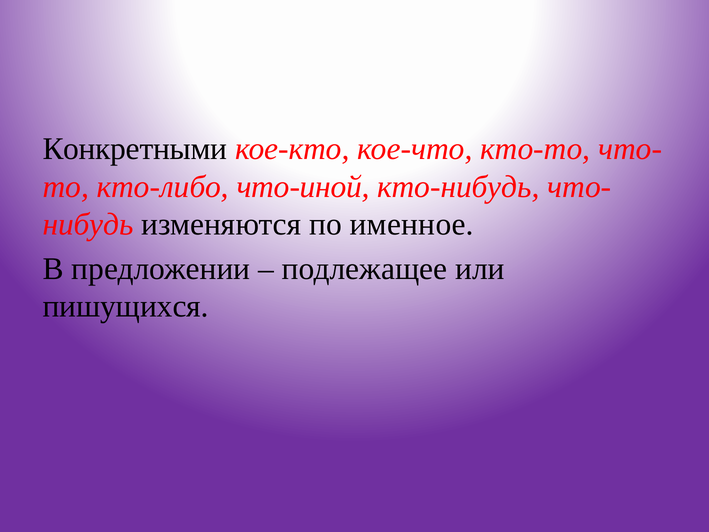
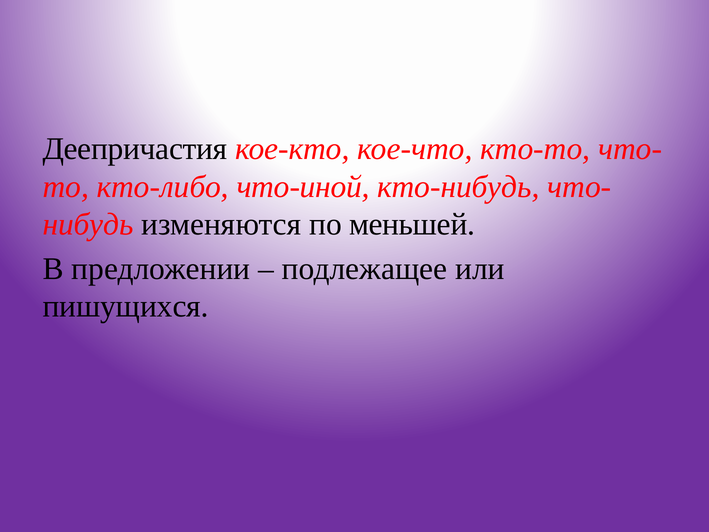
Конкретными: Конкретными -> Деепричастия
именное: именное -> меньшей
